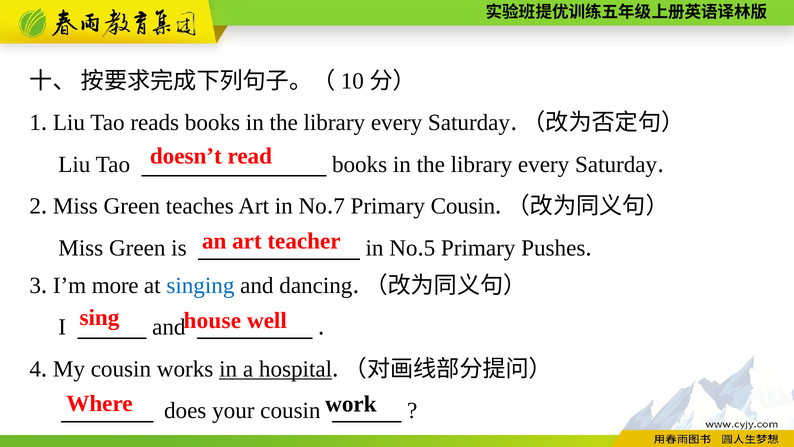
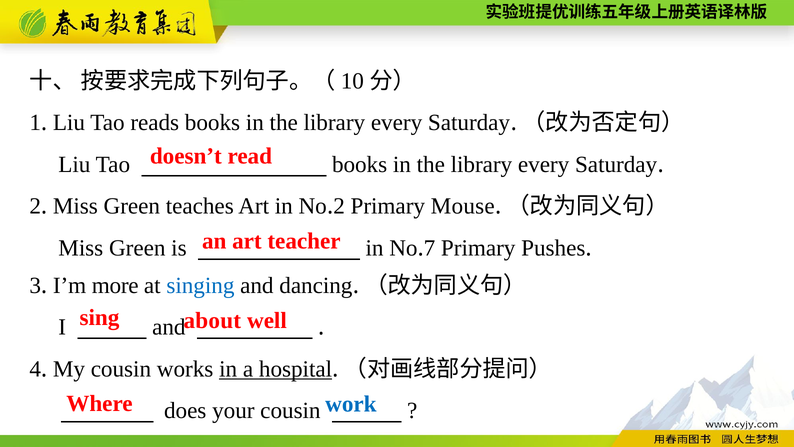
7 at (339, 206): 7 -> 2
Primary Cousin: Cousin -> Mouse
5: 5 -> 7
house: house -> about
work colour: black -> blue
